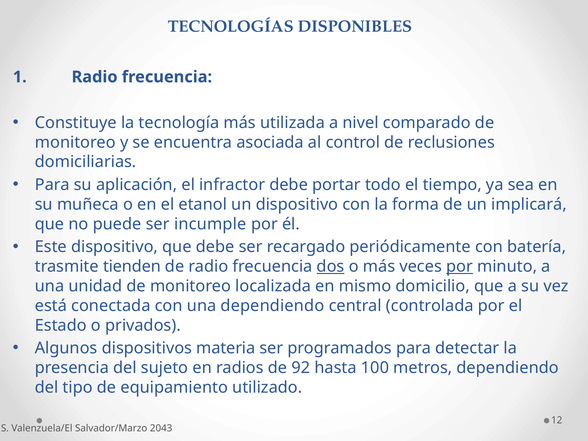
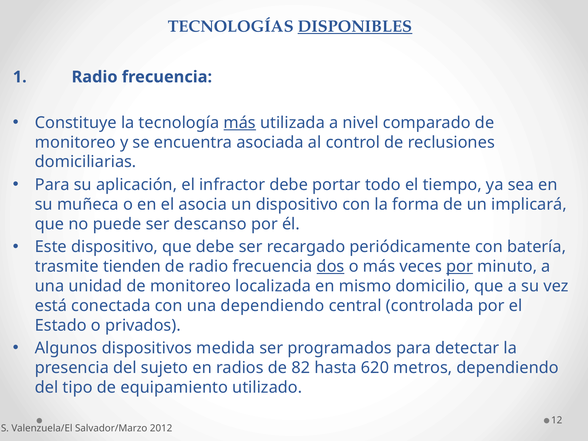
DISPONIBLES underline: none -> present
más at (240, 123) underline: none -> present
etanol: etanol -> asocia
incumple: incumple -> descanso
materia: materia -> medida
92: 92 -> 82
100: 100 -> 620
2043: 2043 -> 2012
